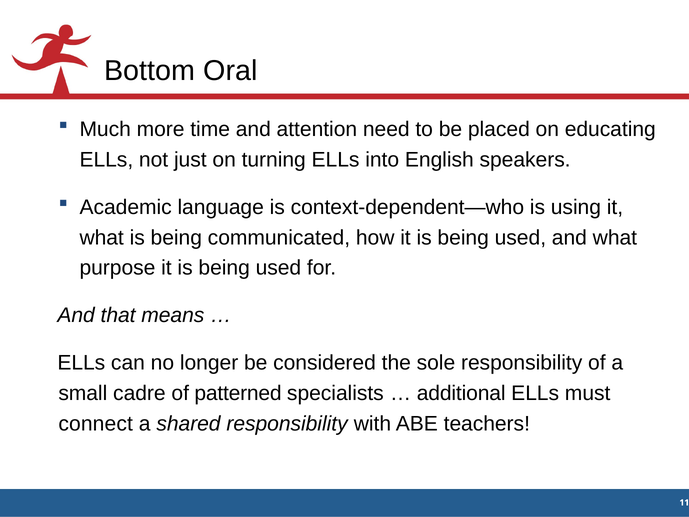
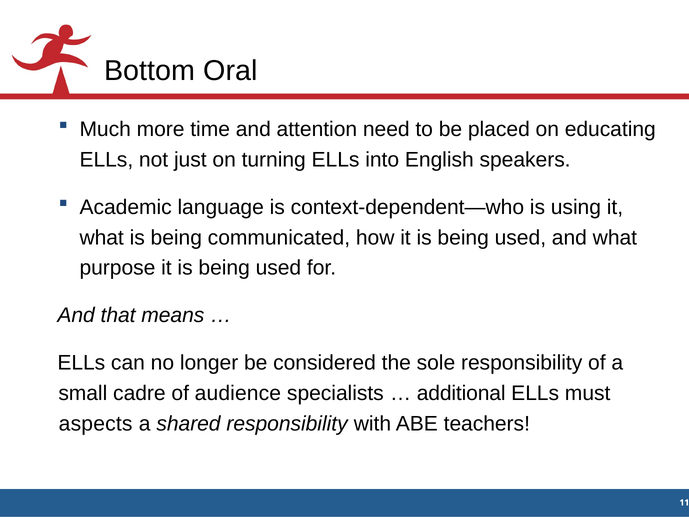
patterned: patterned -> audience
connect: connect -> aspects
